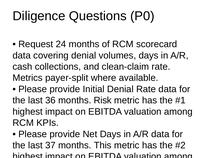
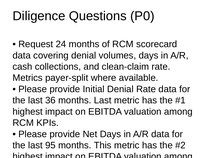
months Risk: Risk -> Last
37: 37 -> 95
